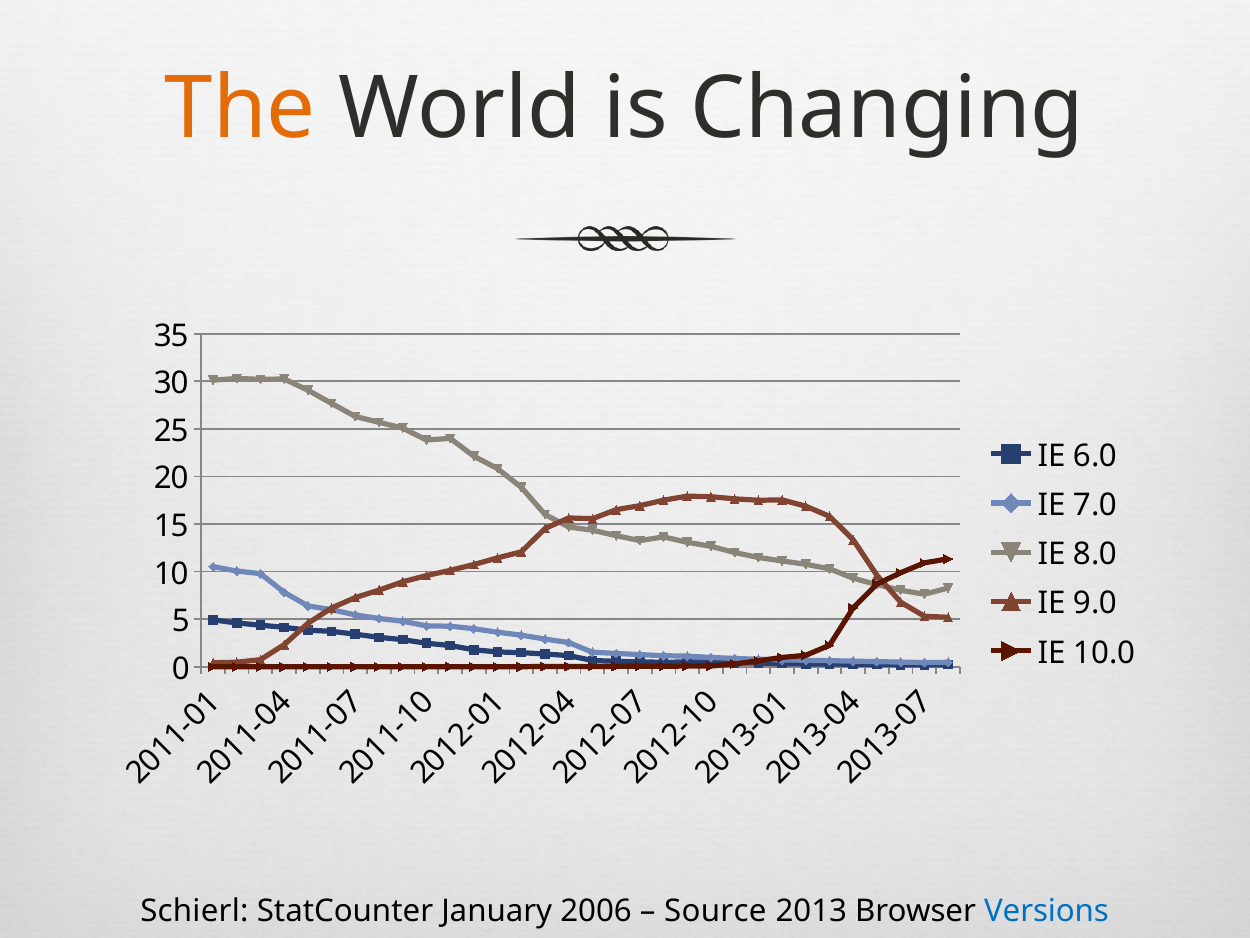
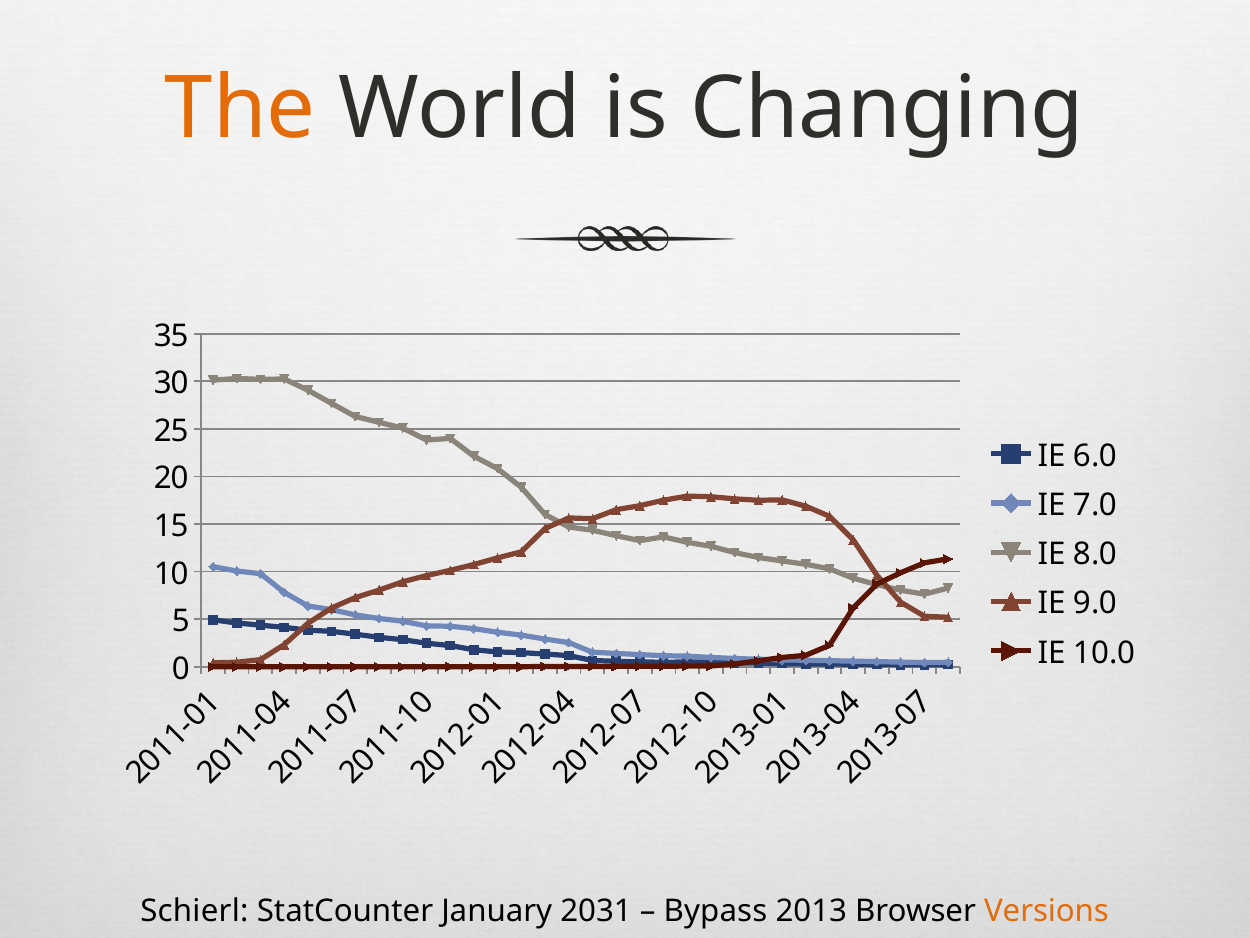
2006: 2006 -> 2031
Source: Source -> Bypass
Versions colour: blue -> orange
